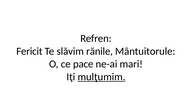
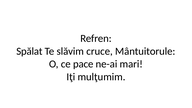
Fericit: Fericit -> Spălat
rănile: rănile -> cruce
mulţumim underline: present -> none
